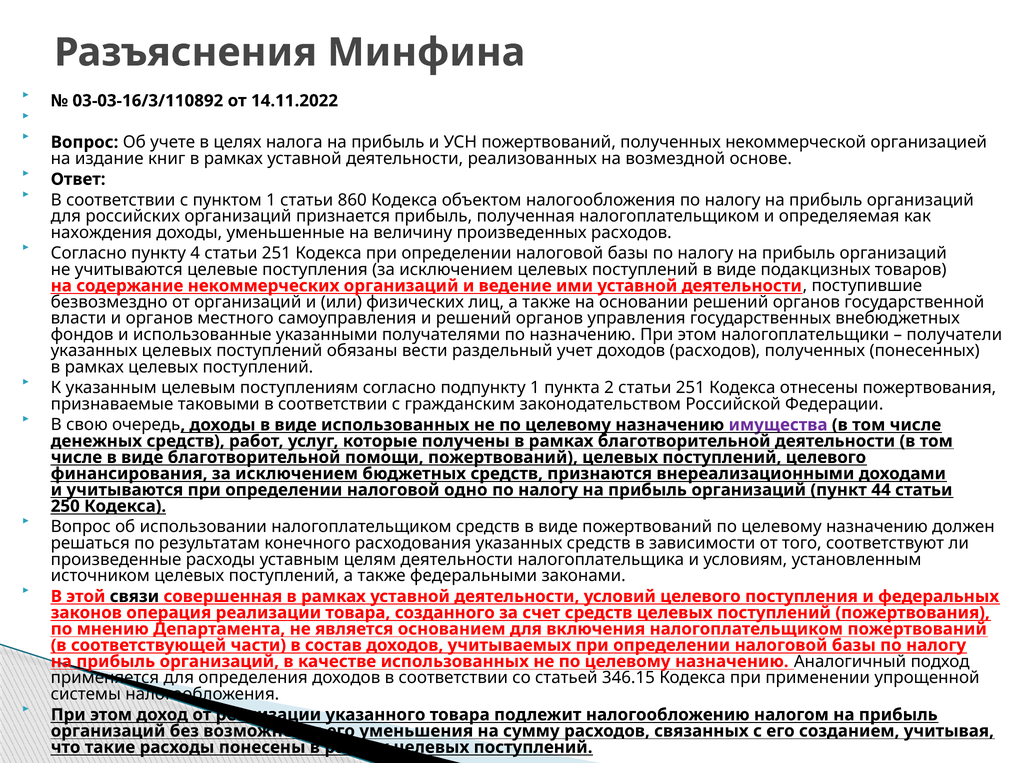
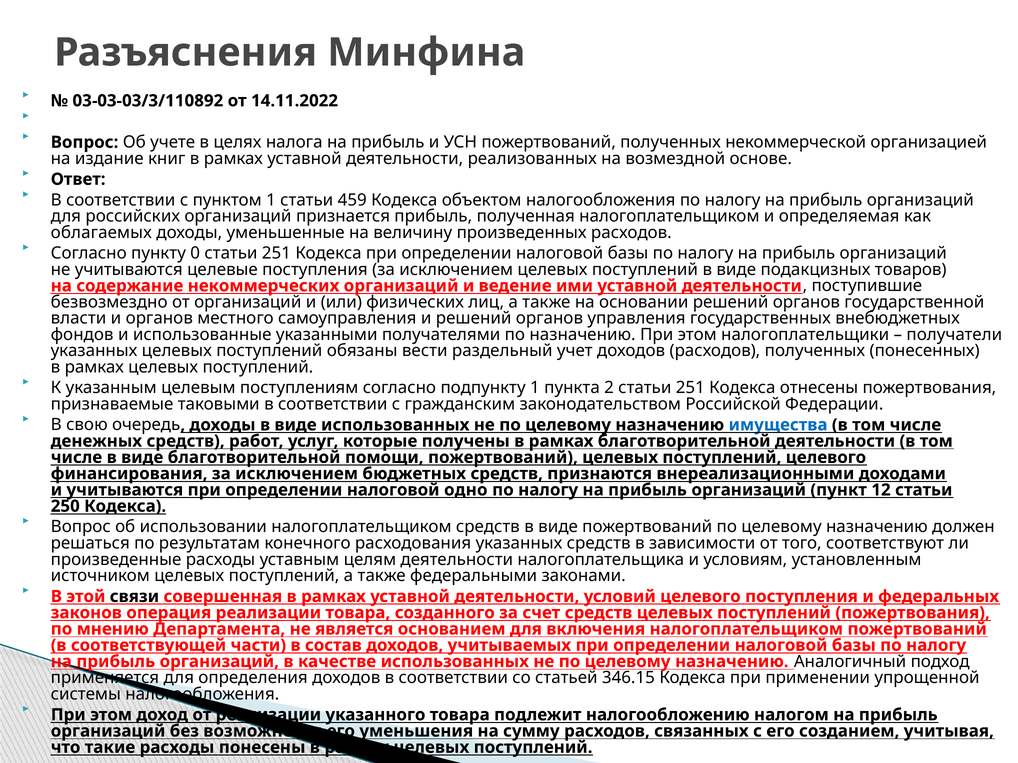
03-03-16/3/110892: 03-03-16/3/110892 -> 03-03-03/3/110892
860: 860 -> 459
нахождения: нахождения -> облагаемых
4: 4 -> 0
имущества colour: purple -> blue
44: 44 -> 12
